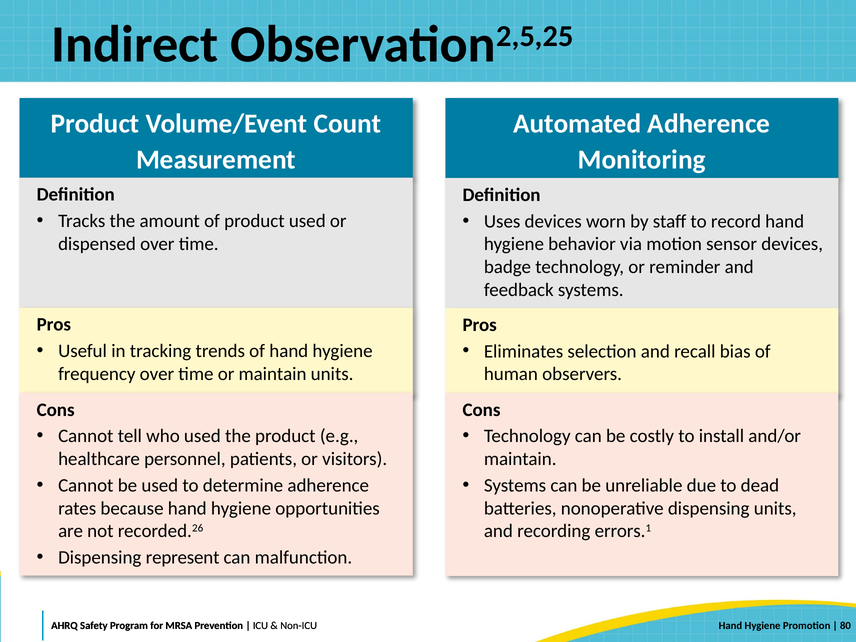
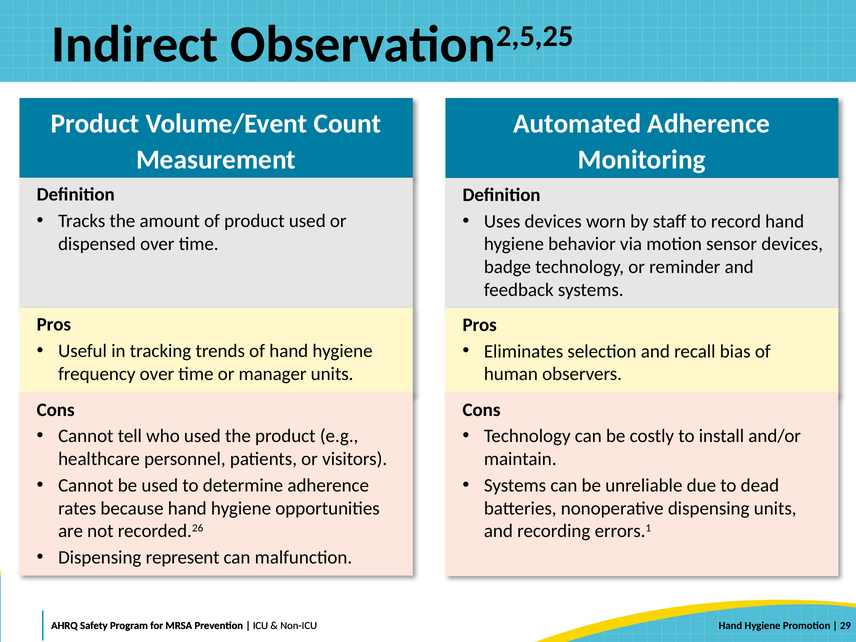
or maintain: maintain -> manager
80: 80 -> 29
